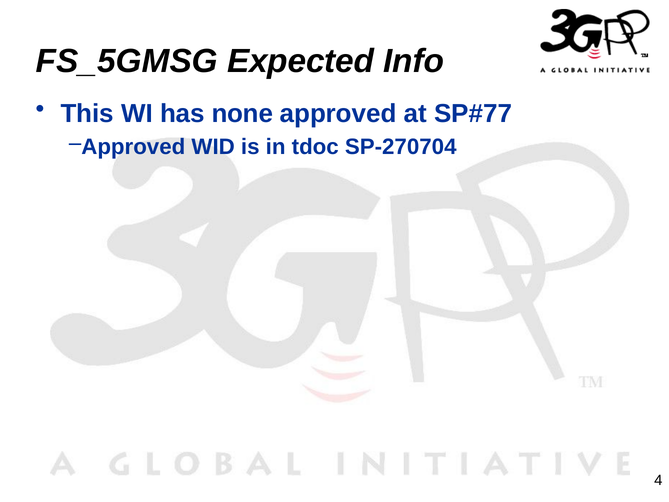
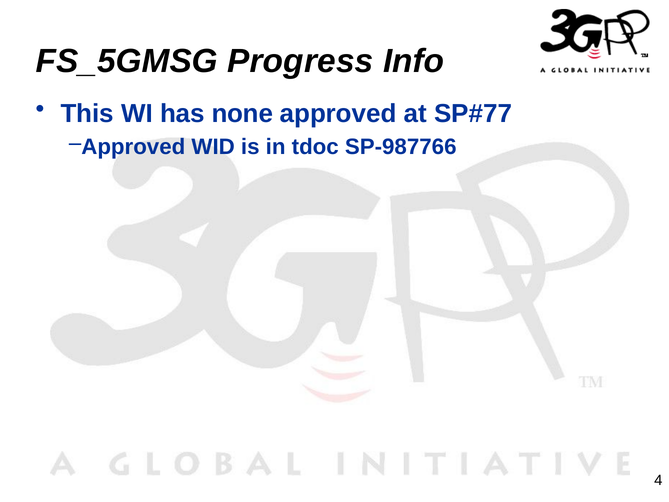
Expected: Expected -> Progress
SP-270704: SP-270704 -> SP-987766
